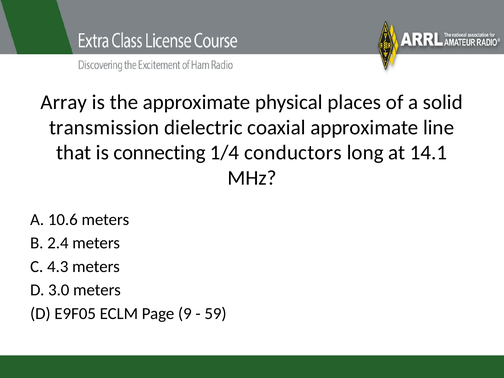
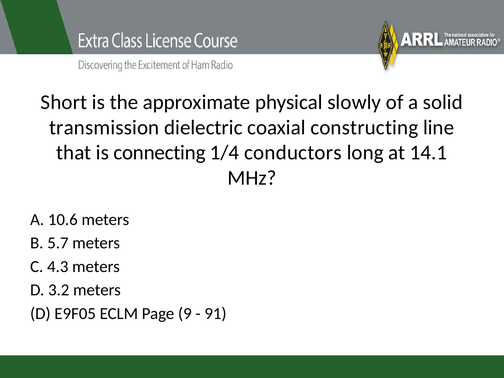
Array: Array -> Short
places: places -> slowly
coaxial approximate: approximate -> constructing
2.4: 2.4 -> 5.7
3.0: 3.0 -> 3.2
59: 59 -> 91
